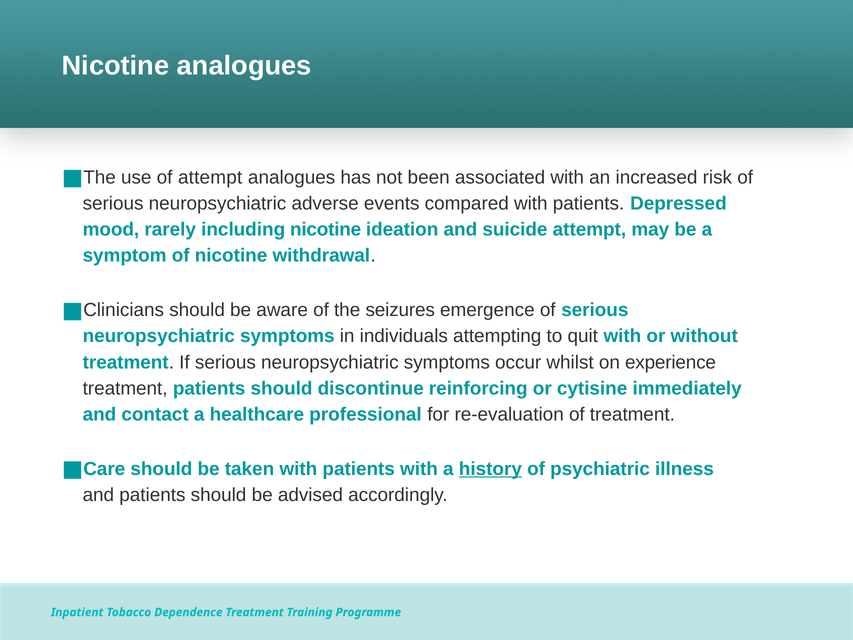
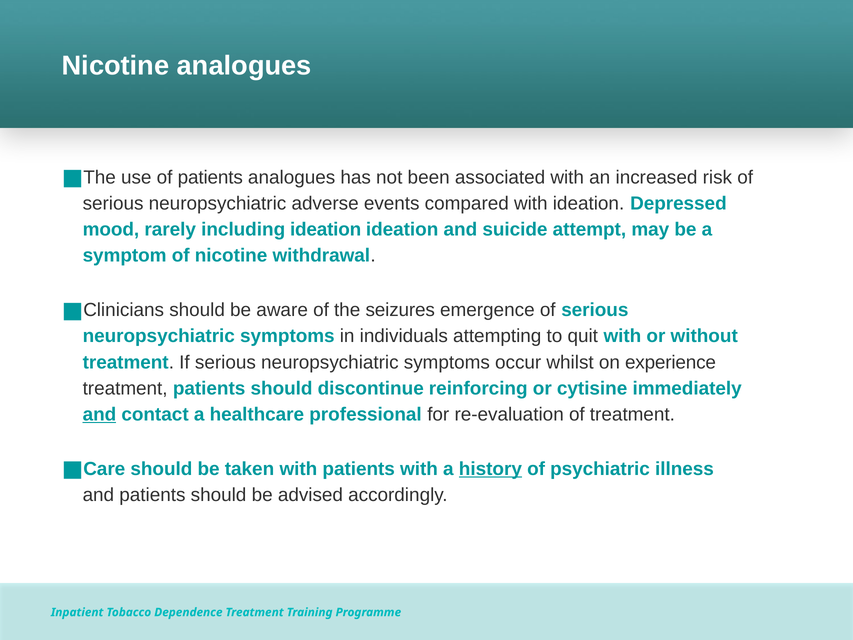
of attempt: attempt -> patients
compared with patients: patients -> ideation
including nicotine: nicotine -> ideation
and at (99, 414) underline: none -> present
